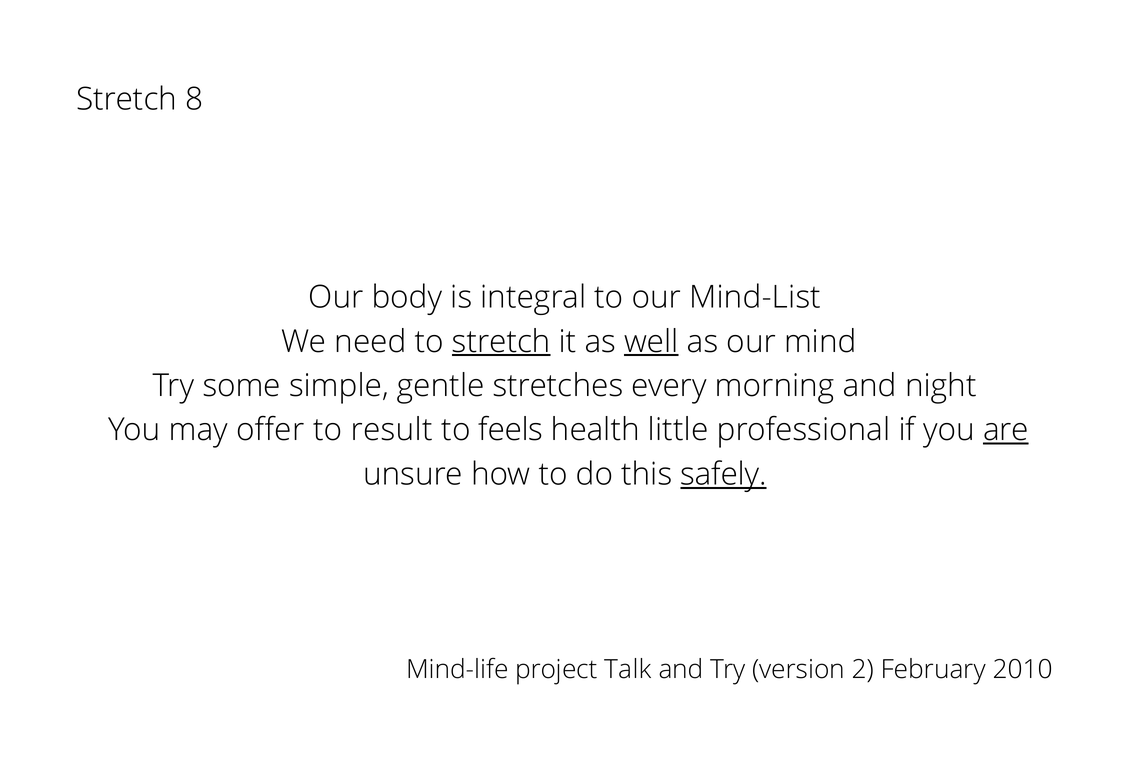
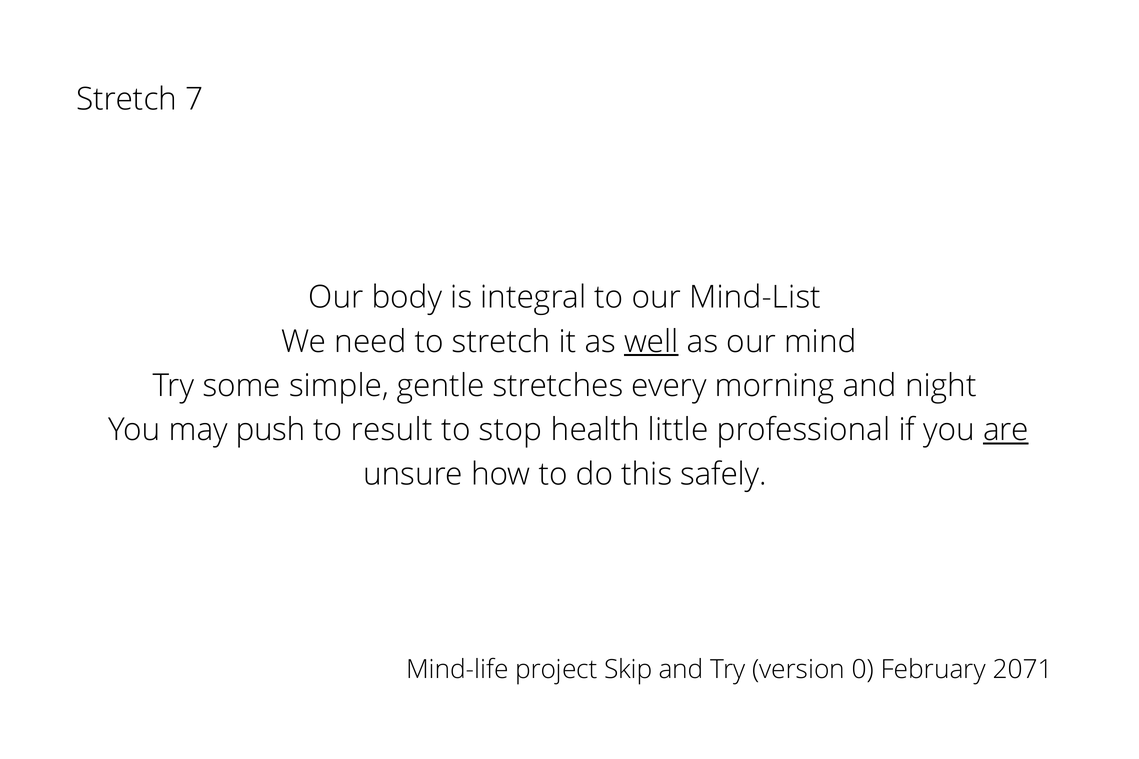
8: 8 -> 7
stretch at (501, 342) underline: present -> none
offer: offer -> push
feels: feels -> stop
safely underline: present -> none
Talk: Talk -> Skip
2: 2 -> 0
2010: 2010 -> 2071
